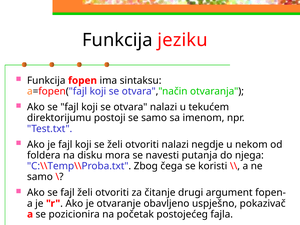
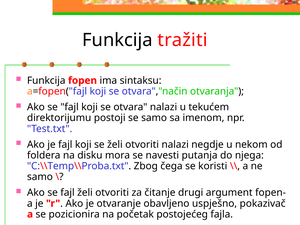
jeziku: jeziku -> tražiti
